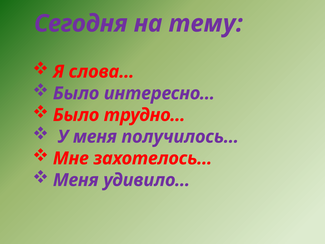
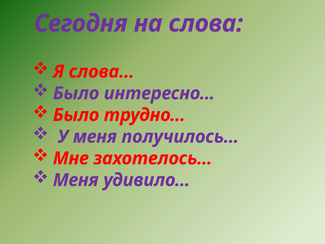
тему: тему -> слова
